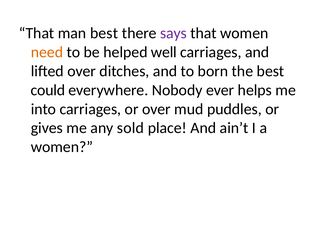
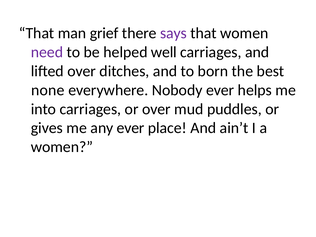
man best: best -> grief
need colour: orange -> purple
could: could -> none
any sold: sold -> ever
